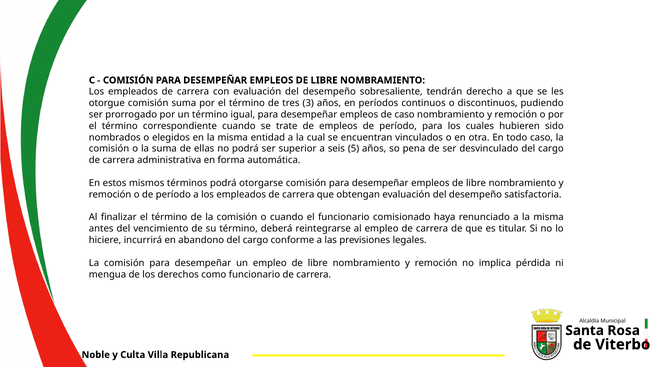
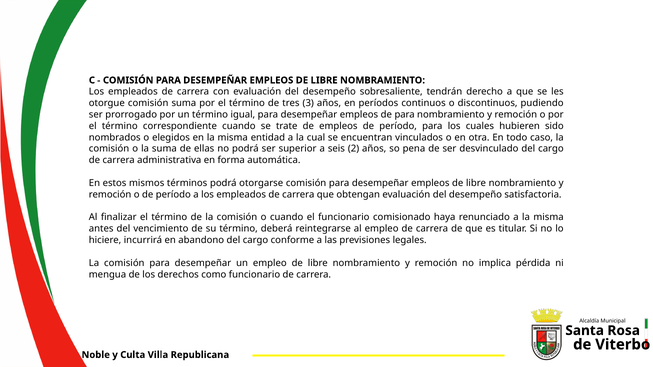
de caso: caso -> para
5: 5 -> 2
